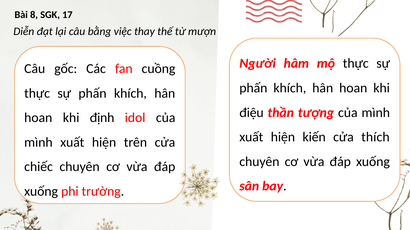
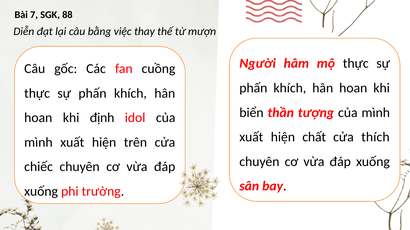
8: 8 -> 7
17: 17 -> 88
điệu: điệu -> biển
kiến: kiến -> chất
